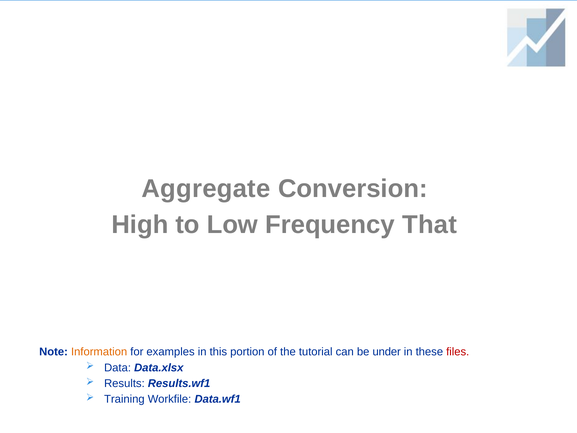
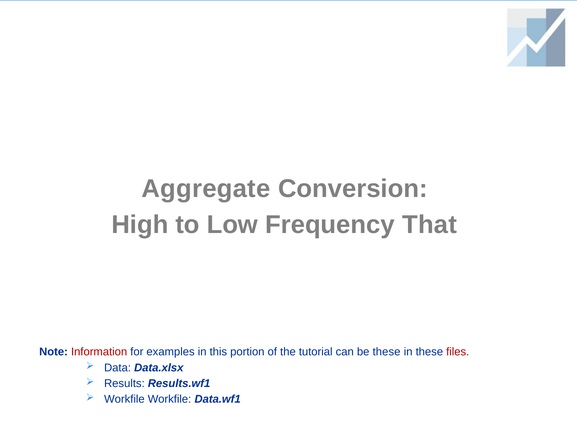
Information colour: orange -> red
be under: under -> these
Training at (124, 399): Training -> Workfile
